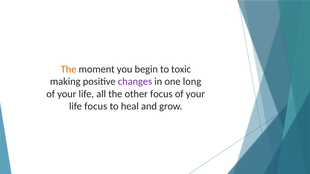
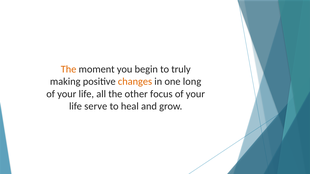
toxic: toxic -> truly
changes colour: purple -> orange
life focus: focus -> serve
